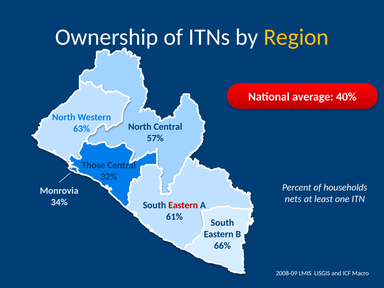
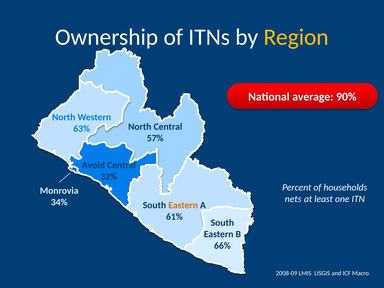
40%: 40% -> 90%
Those: Those -> Avoid
Eastern at (183, 205) colour: red -> orange
